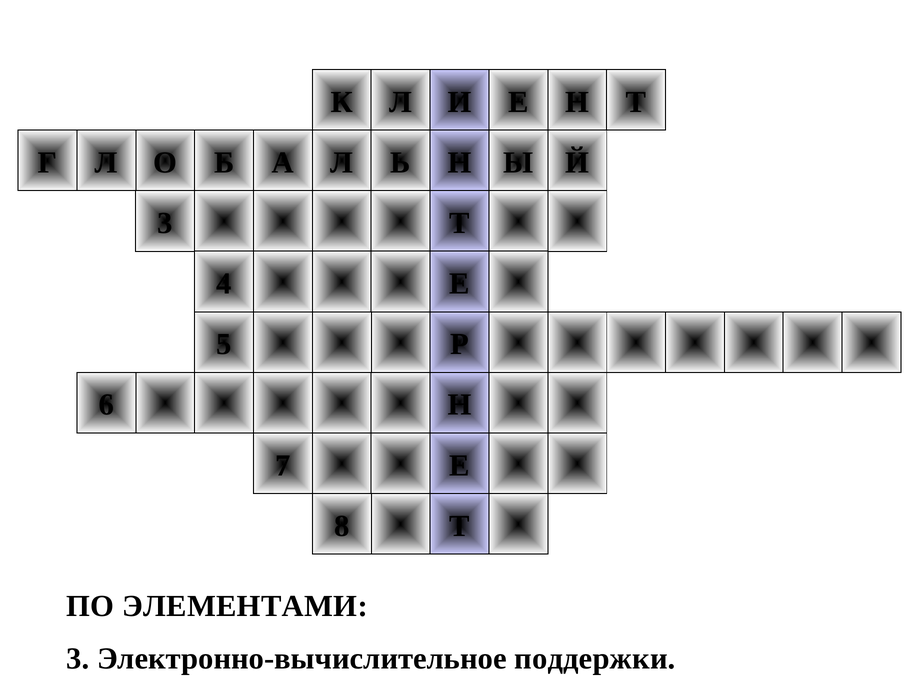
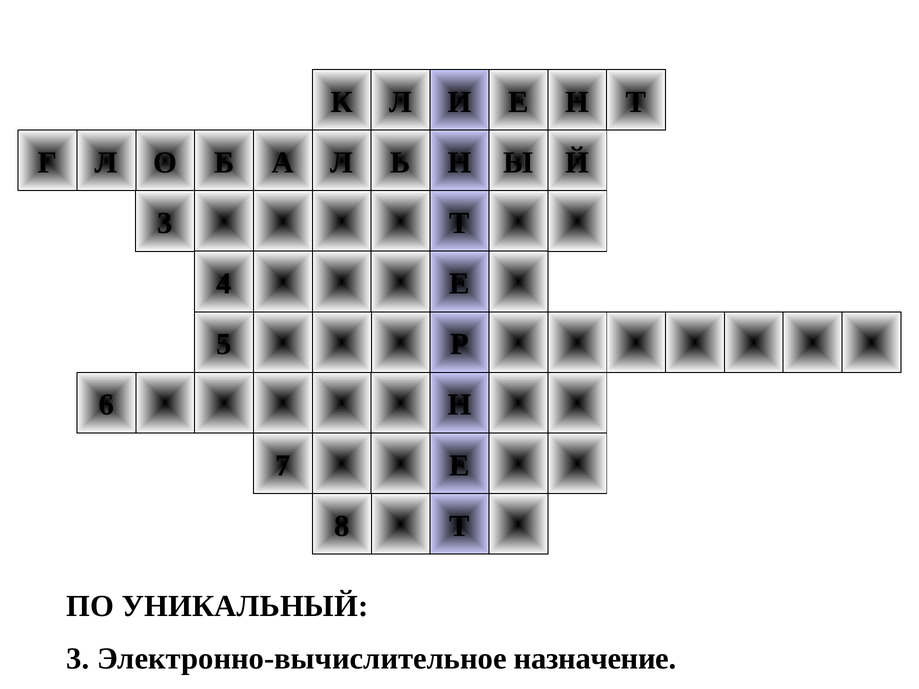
ЭЛЕМЕНТАМИ: ЭЛЕМЕНТАМИ -> УНИКАЛЬНЫЙ
поддержки: поддержки -> назначение
